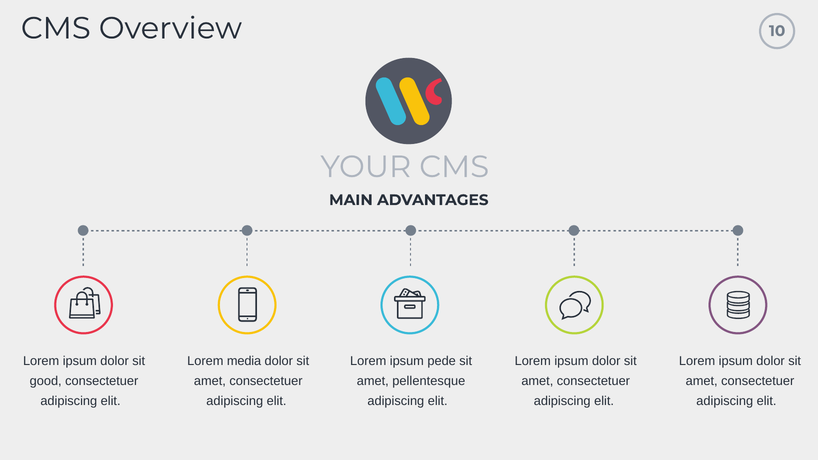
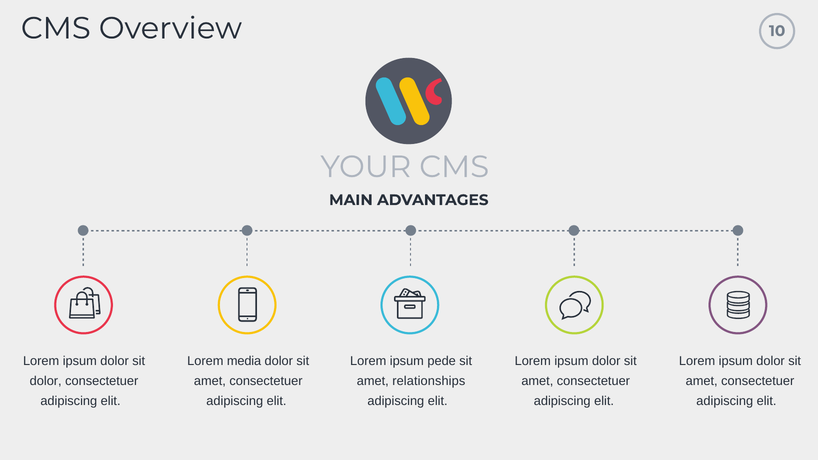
good at (46, 381): good -> dolor
pellentesque: pellentesque -> relationships
